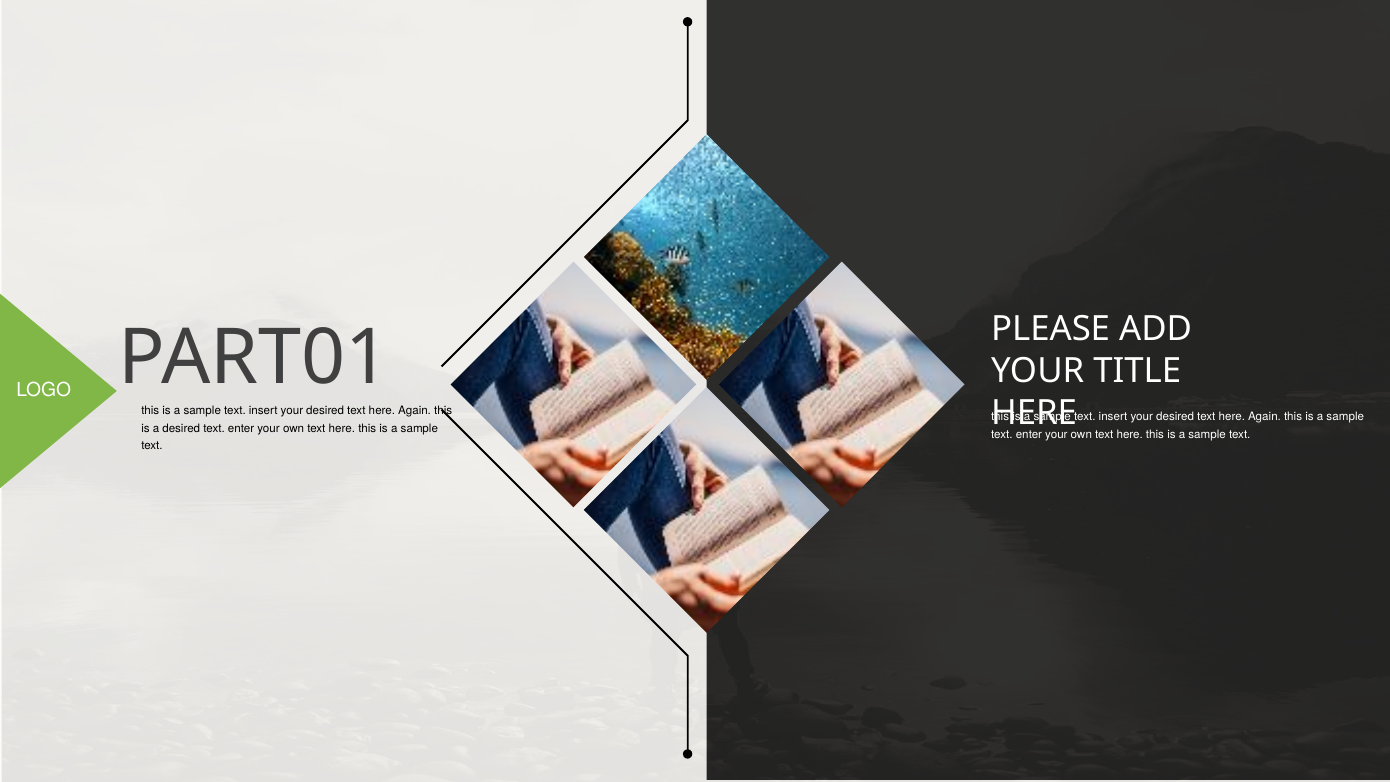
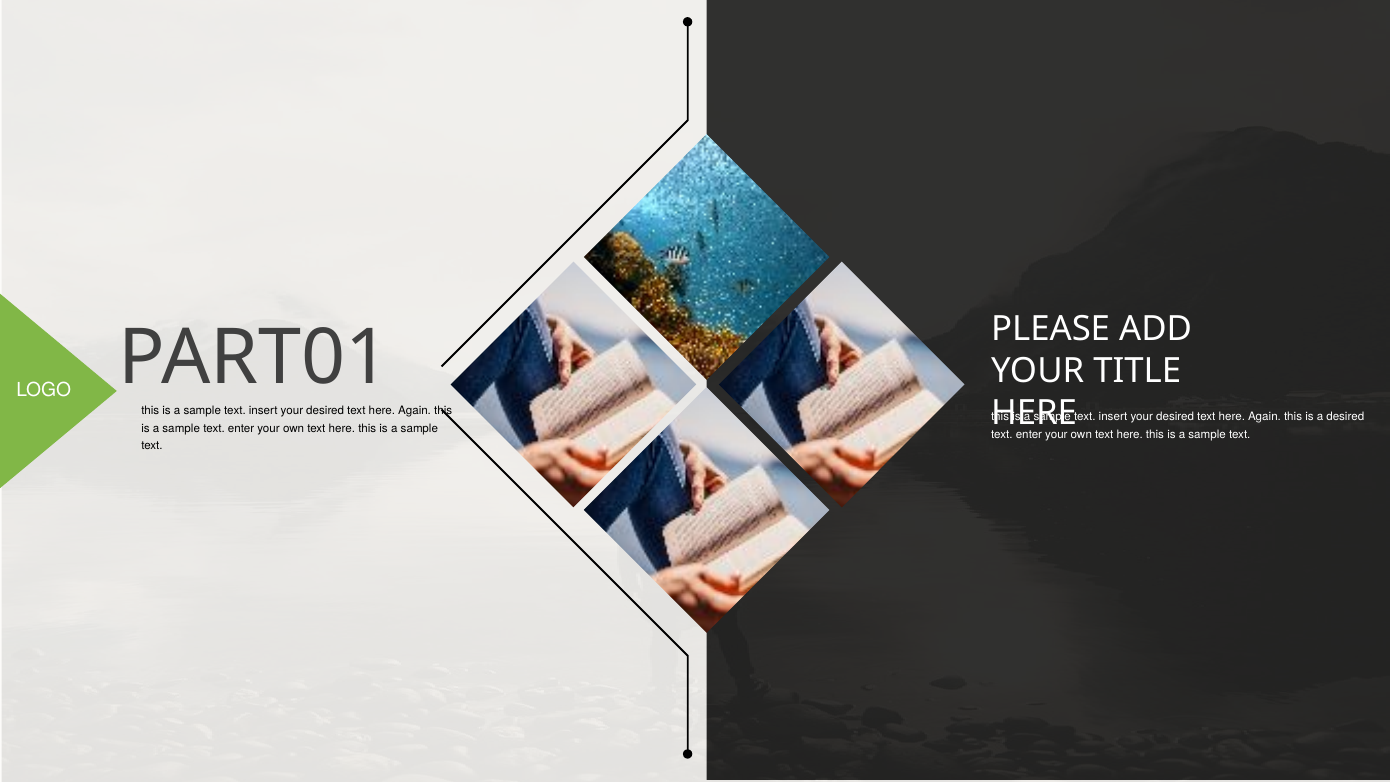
sample at (1345, 417): sample -> desired
desired at (181, 428): desired -> sample
